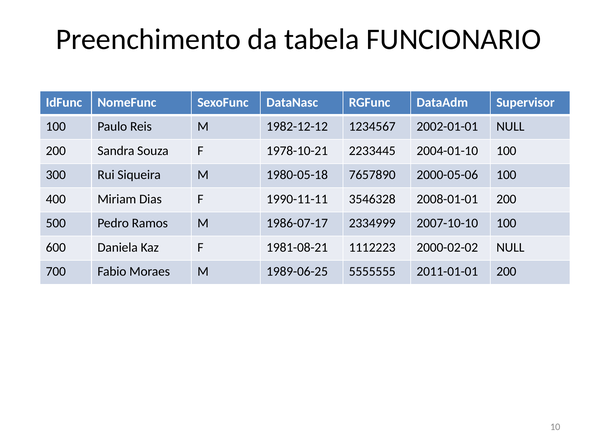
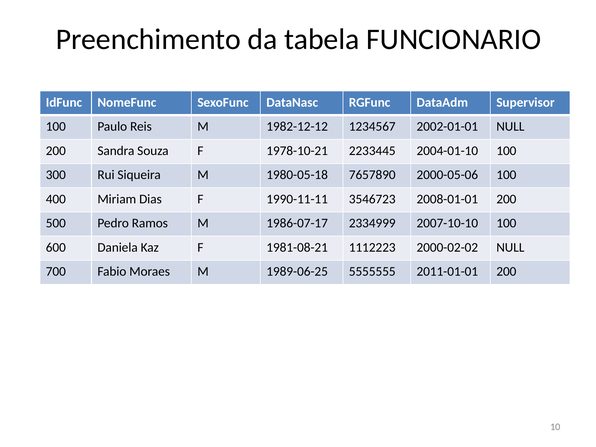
3546328: 3546328 -> 3546723
